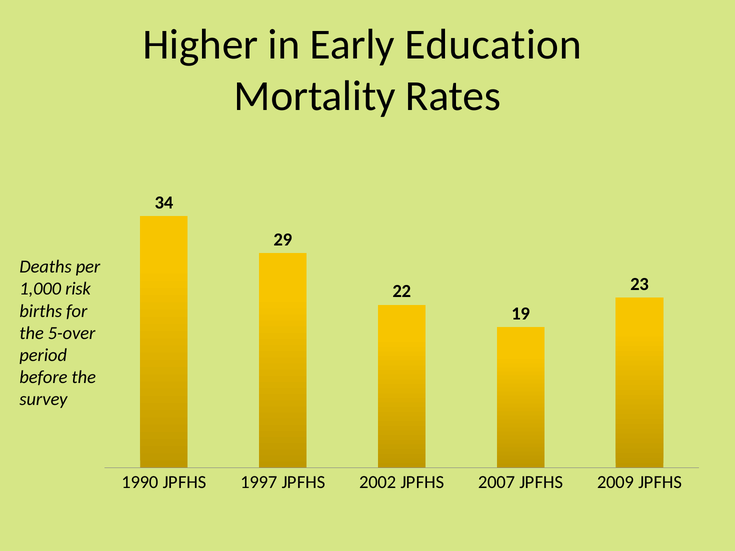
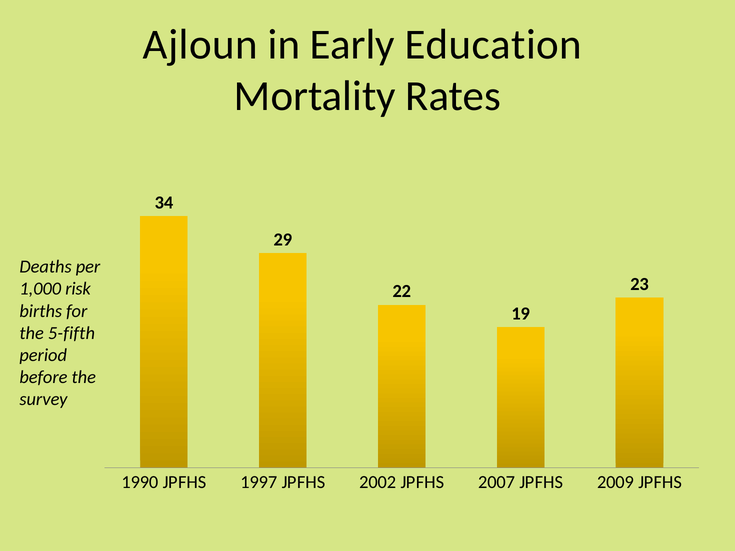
Higher: Higher -> Ajloun
5-over: 5-over -> 5-fifth
